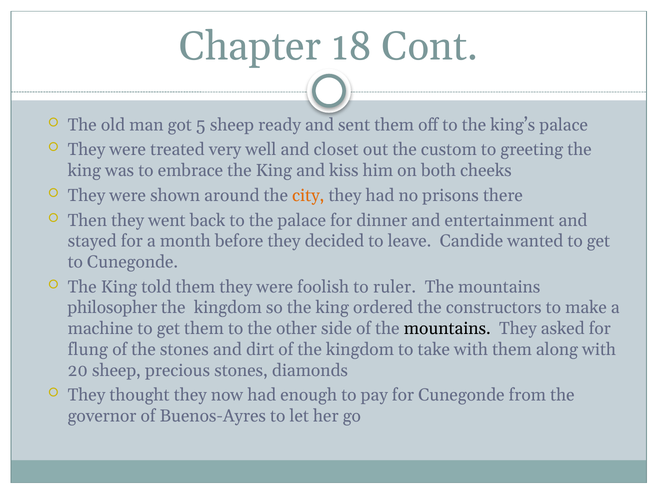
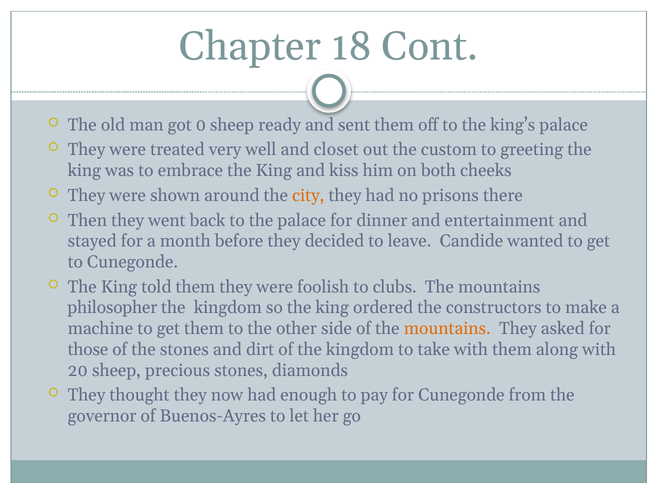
5: 5 -> 0
ruler: ruler -> clubs
mountains at (447, 328) colour: black -> orange
flung: flung -> those
